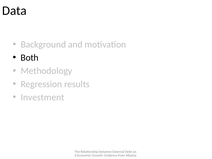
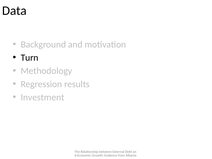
Both: Both -> Turn
